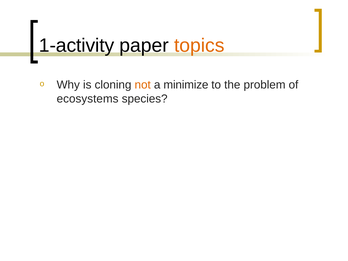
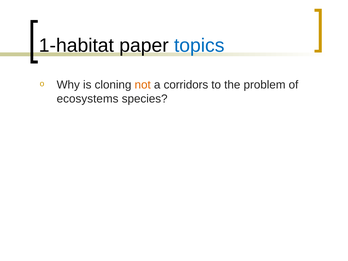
1-activity: 1-activity -> 1-habitat
topics colour: orange -> blue
minimize: minimize -> corridors
